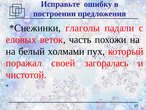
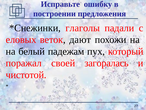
часть: часть -> дают
холмами: холмами -> падежам
